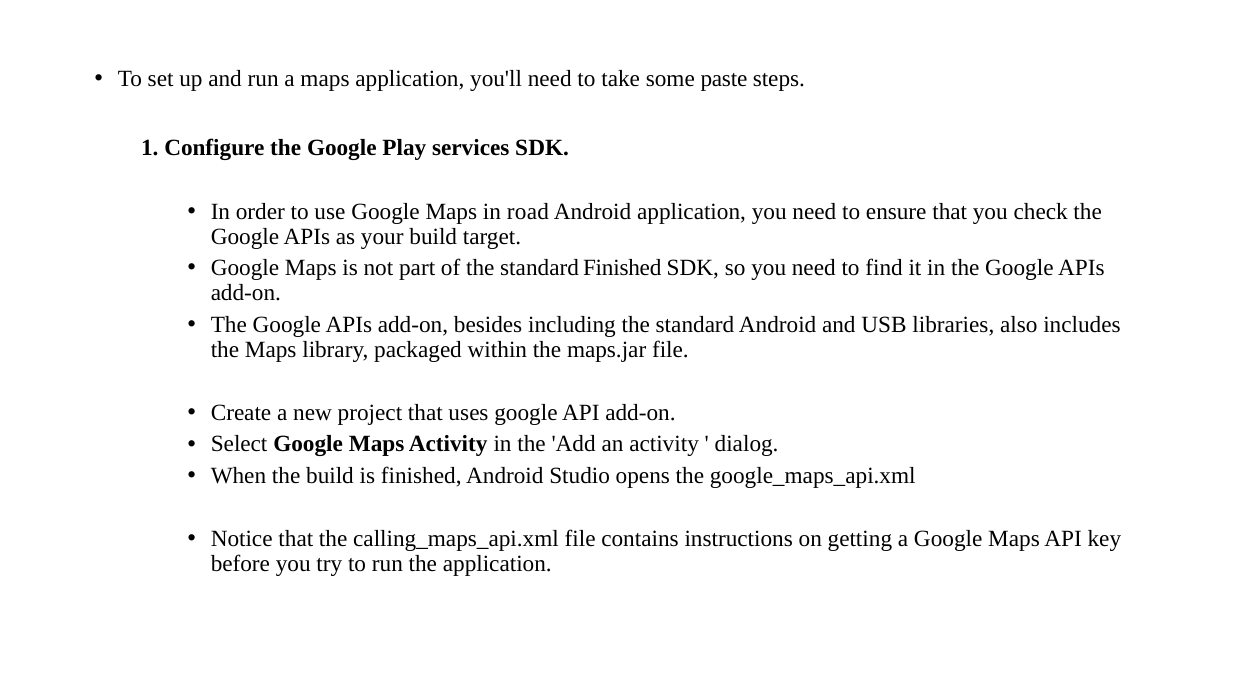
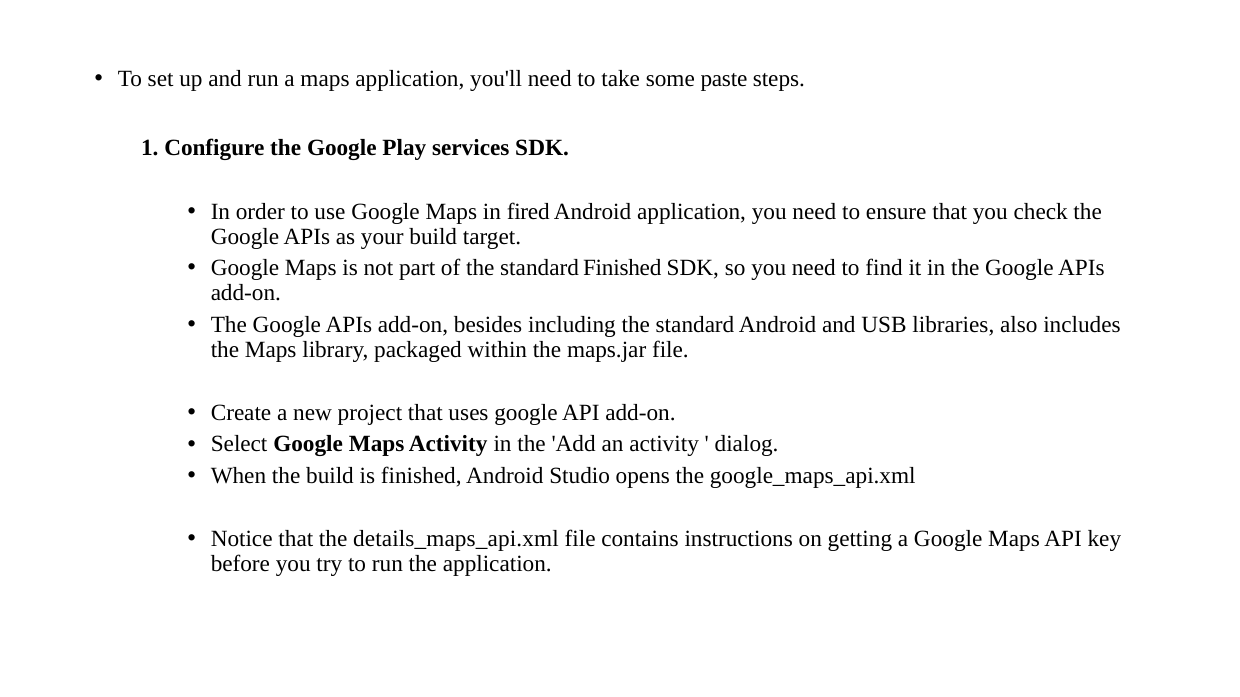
road: road -> fired
calling_maps_api.xml: calling_maps_api.xml -> details_maps_api.xml
